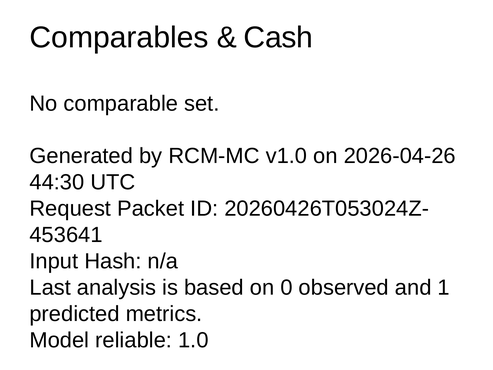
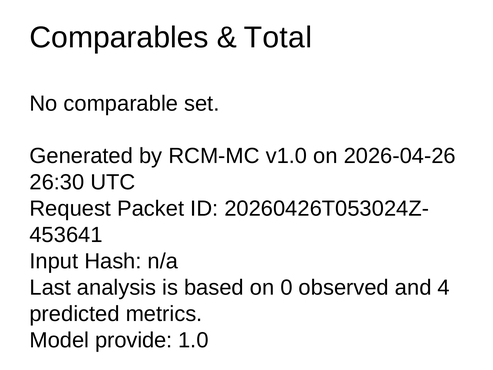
Cash: Cash -> Total
44:30: 44:30 -> 26:30
1: 1 -> 4
reliable: reliable -> provide
